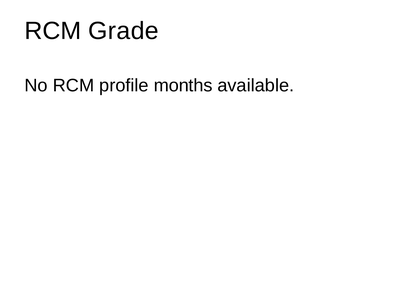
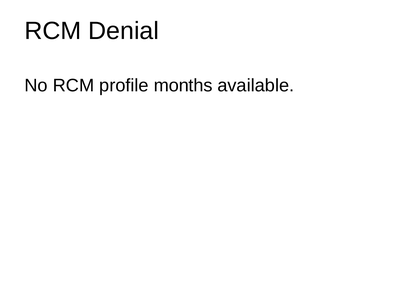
Grade: Grade -> Denial
